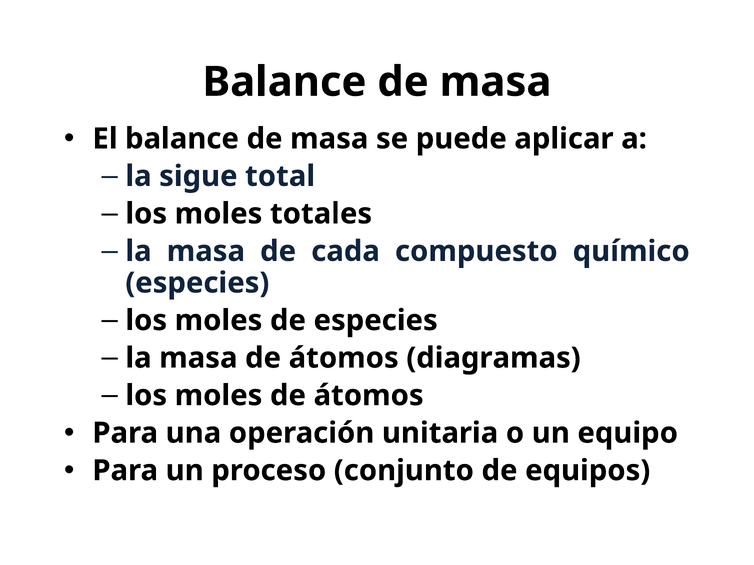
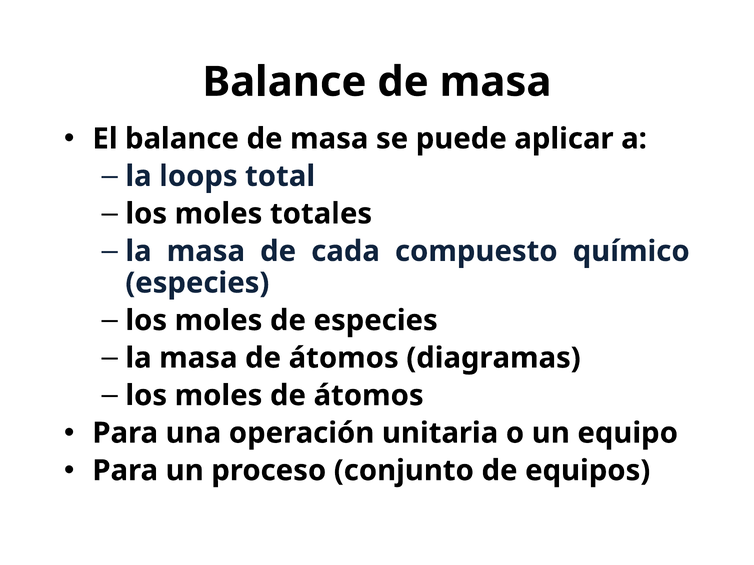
sigue: sigue -> loops
